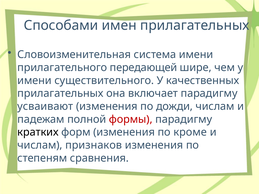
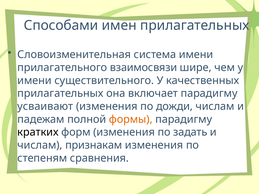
передающей: передающей -> взаимосвязи
формы colour: red -> orange
кроме: кроме -> задать
признаков: признаков -> признакам
